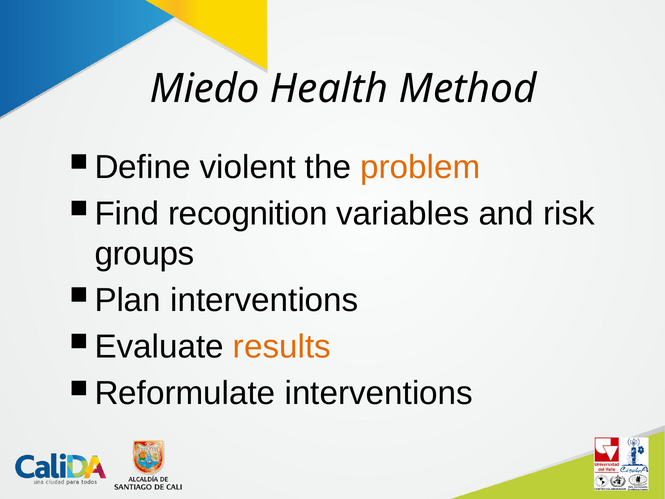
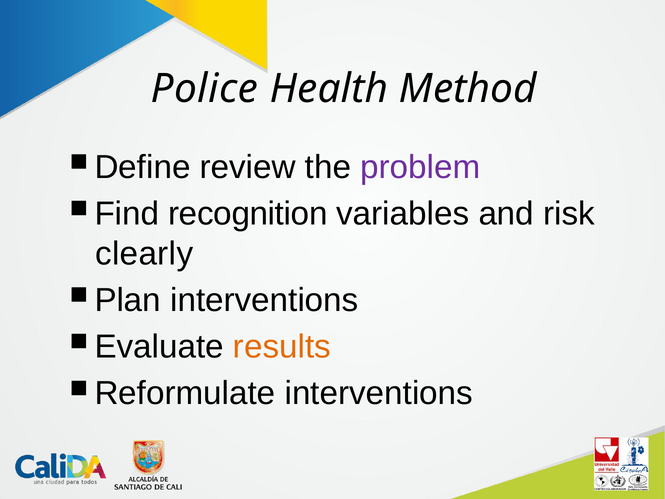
Miedo: Miedo -> Police
violent: violent -> review
problem colour: orange -> purple
groups: groups -> clearly
